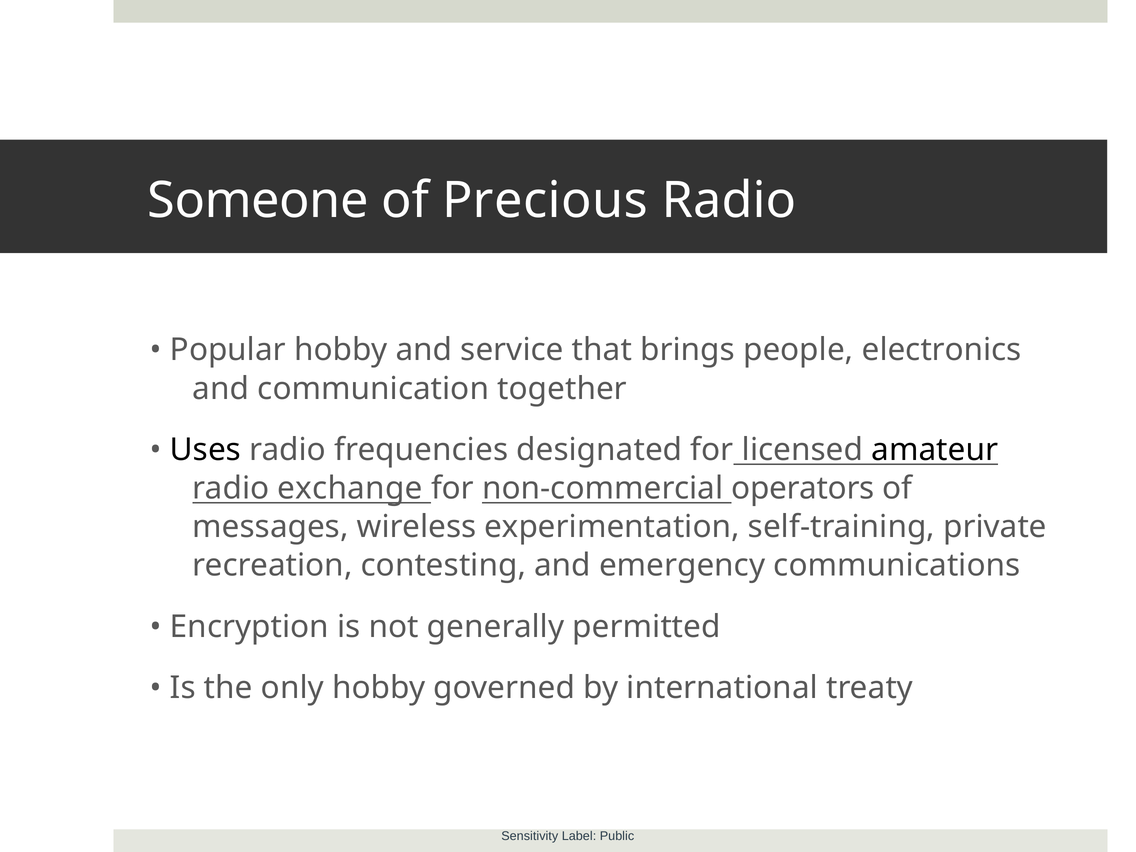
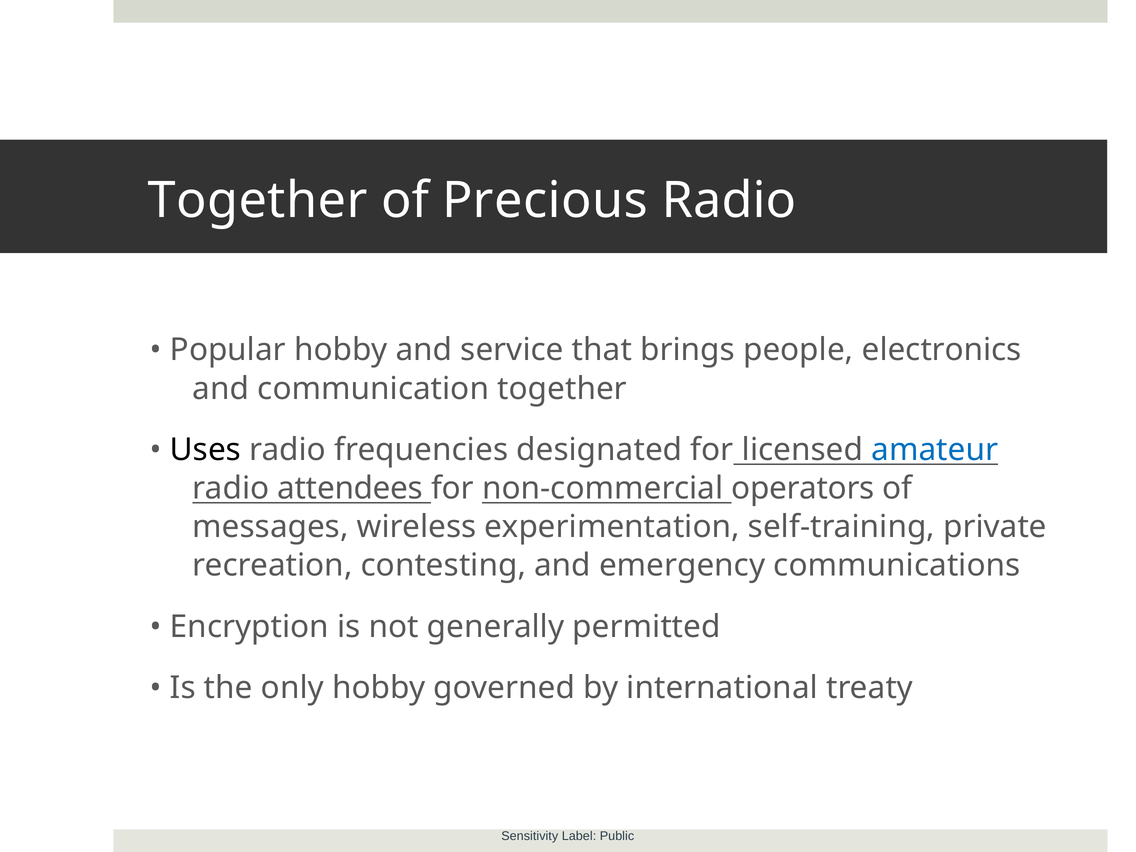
Someone at (258, 200): Someone -> Together
amateur colour: black -> blue
exchange: exchange -> attendees
